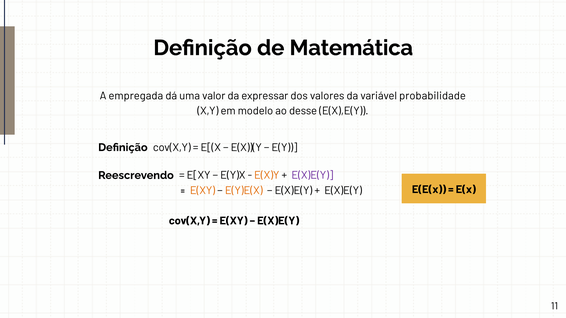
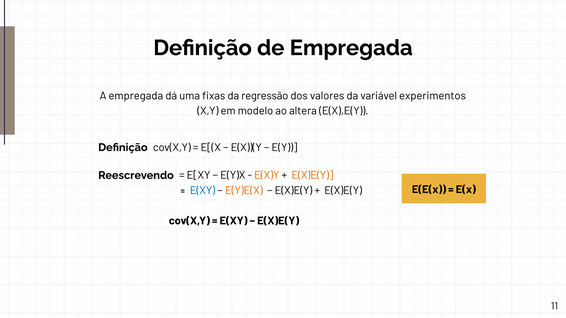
de Matemática: Matemática -> Empregada
valor: valor -> fixas
expressar: expressar -> regressão
probabilidade: probabilidade -> experimentos
desse: desse -> altera
E(X)E(Y at (312, 176) colour: purple -> orange
E(XY at (202, 191) colour: orange -> blue
